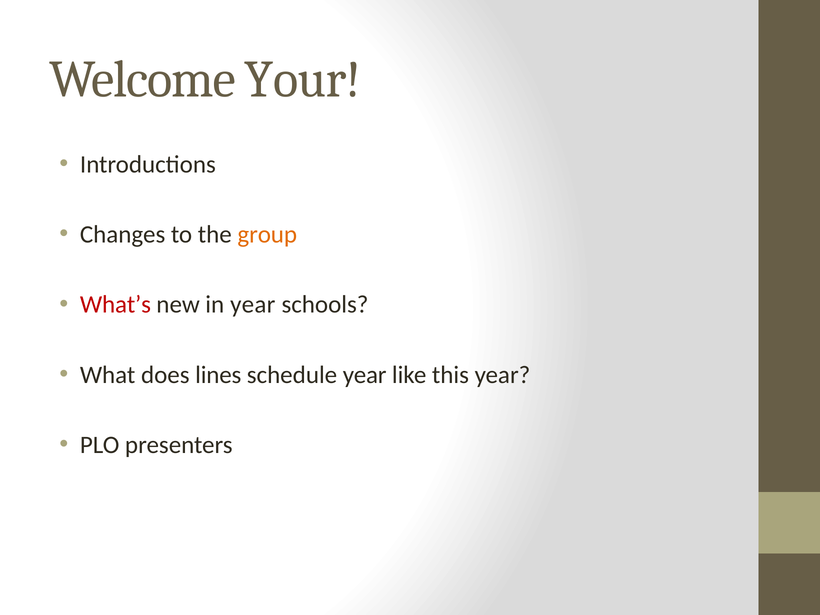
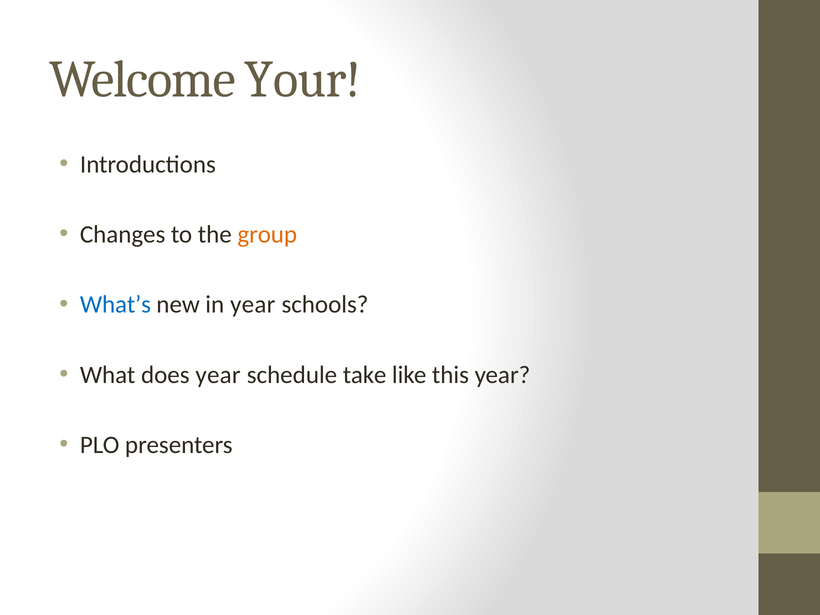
What’s colour: red -> blue
does lines: lines -> year
schedule year: year -> take
